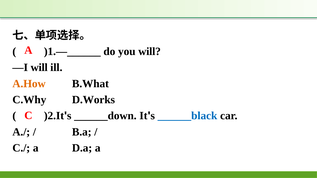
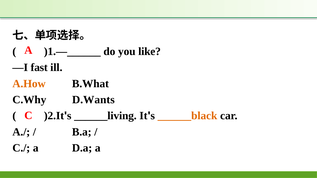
you will: will -> like
—I will: will -> fast
D.Works: D.Works -> D.Wants
______down: ______down -> ______living
______black colour: blue -> orange
